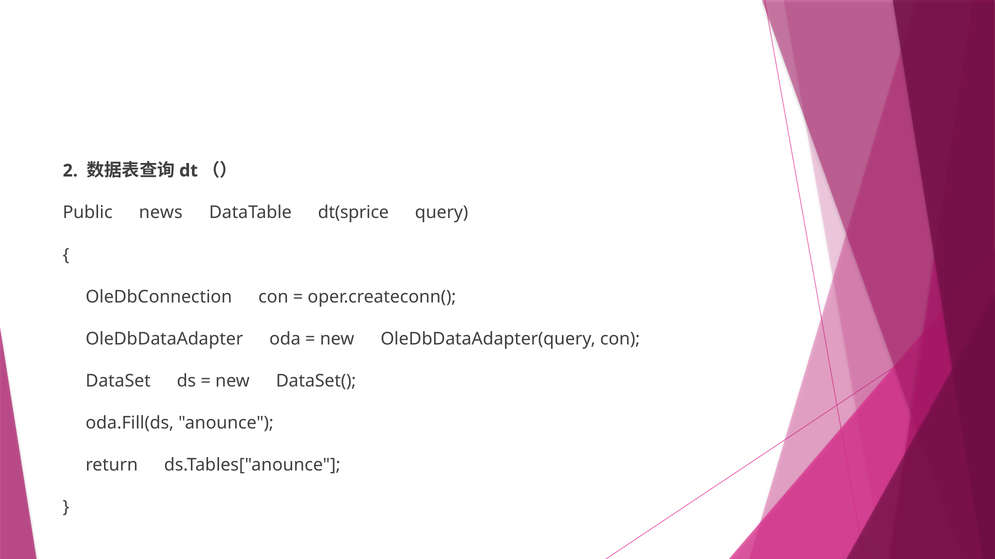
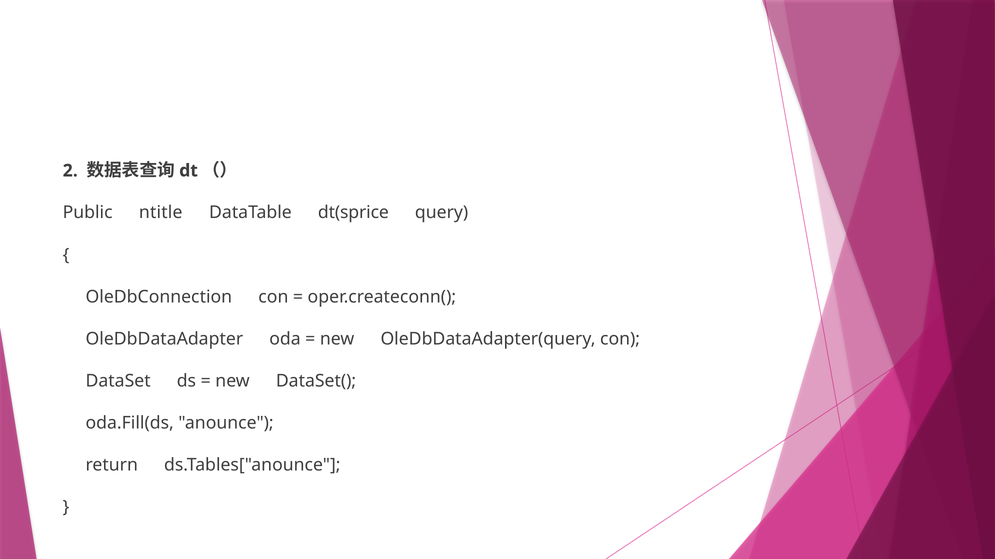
news: news -> ntitle
